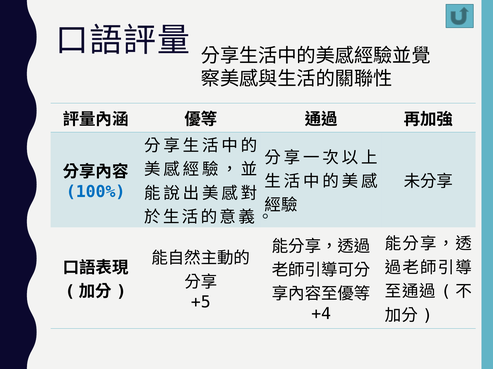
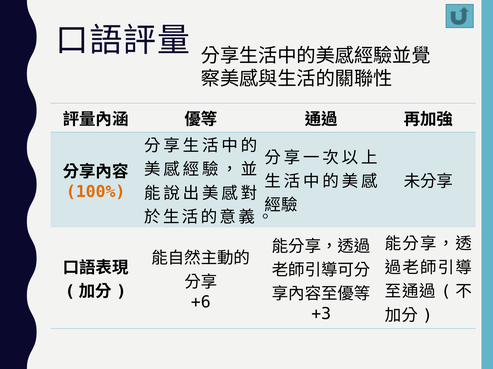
100% colour: blue -> orange
+5: +5 -> +6
+4: +4 -> +3
